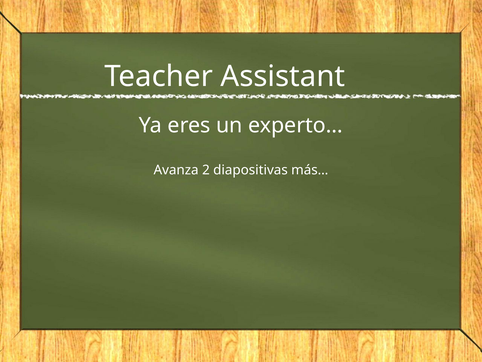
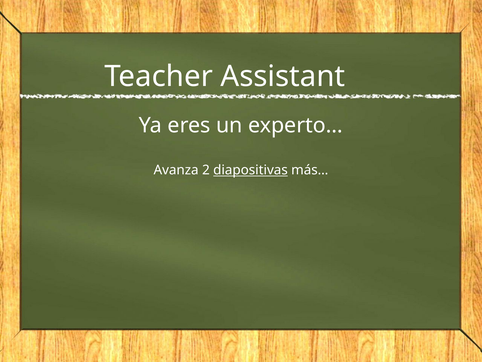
diapositivas underline: none -> present
